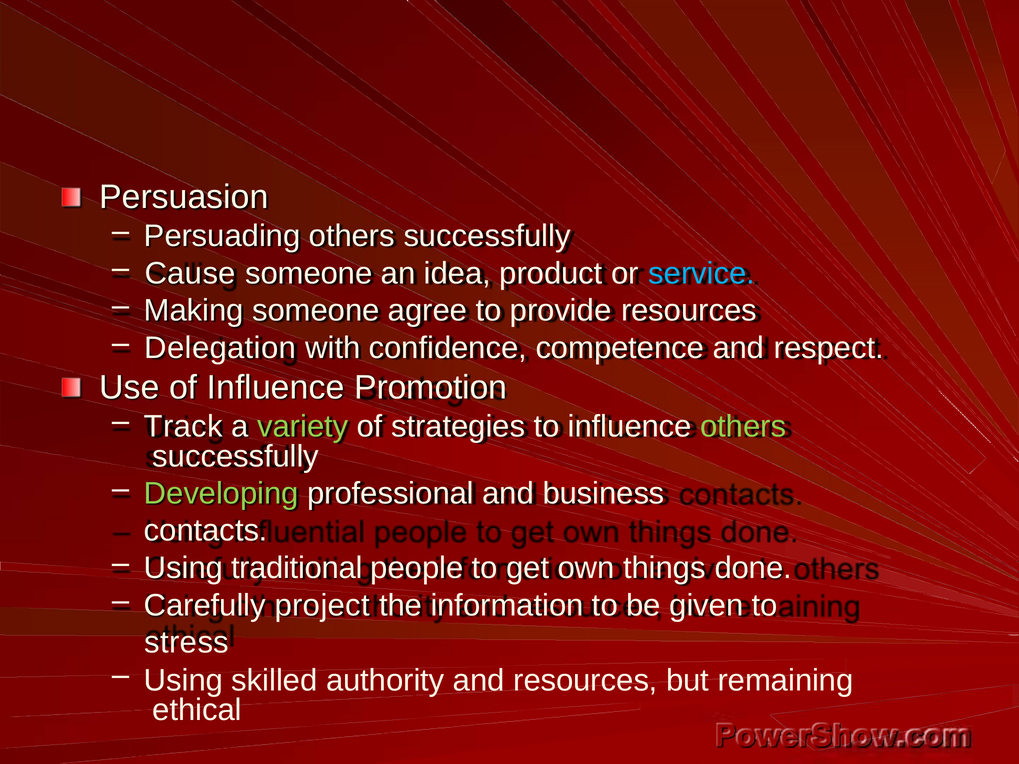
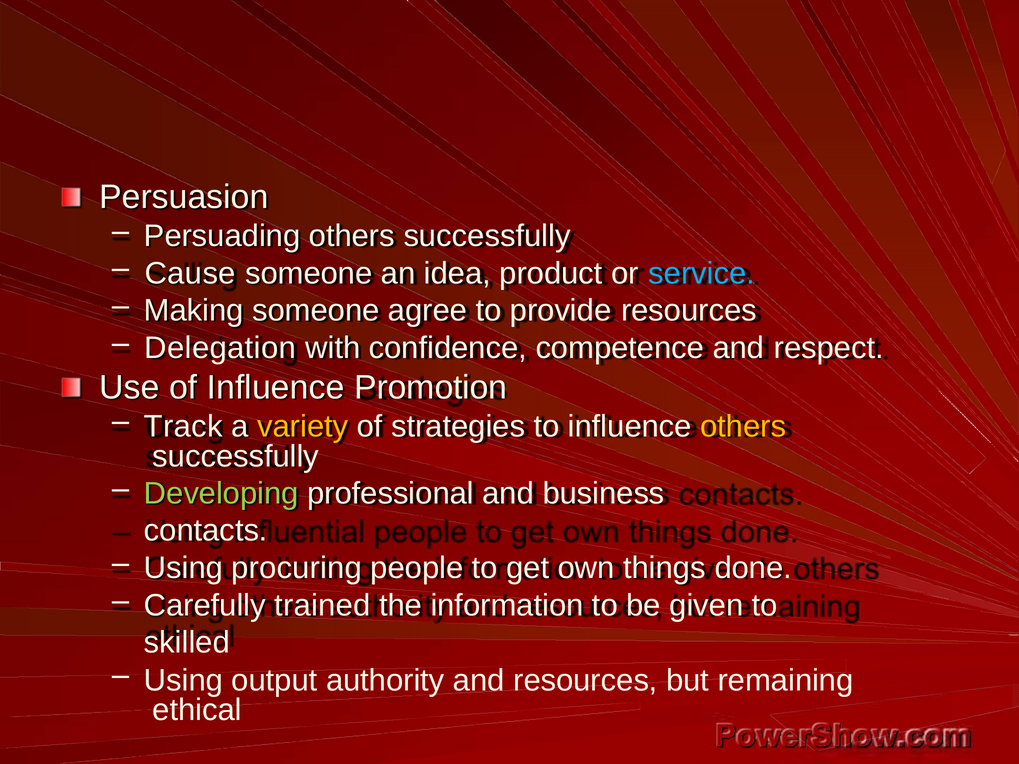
variety colour: light green -> yellow
others at (743, 426) colour: light green -> yellow
traditional: traditional -> procuring
project: project -> trained
stress: stress -> skilled
skilled: skilled -> output
